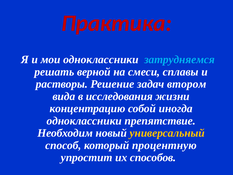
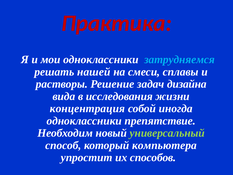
верной: верной -> нашей
втором: втором -> дизайна
концентрацию: концентрацию -> концентрация
универсальный colour: yellow -> light green
процентную: процентную -> компьютера
